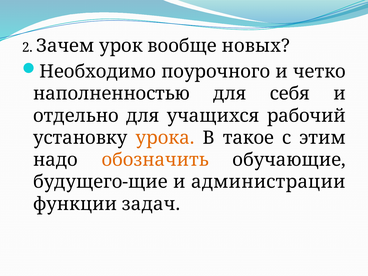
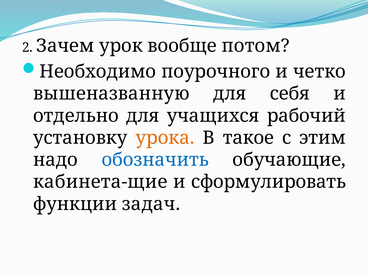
новых: новых -> потом
наполненностью: наполненностью -> вышеназванную
обозначить colour: orange -> blue
будущего-щие: будущего-щие -> кабинета-щие
администрации: администрации -> сформулировать
